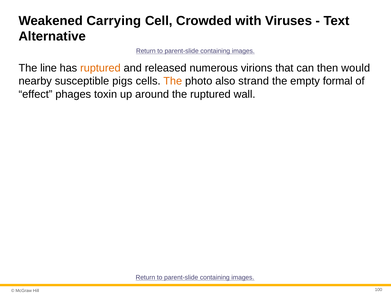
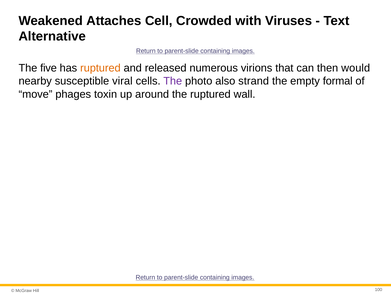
Carrying: Carrying -> Attaches
line: line -> five
pigs: pigs -> viral
The at (173, 81) colour: orange -> purple
effect: effect -> move
